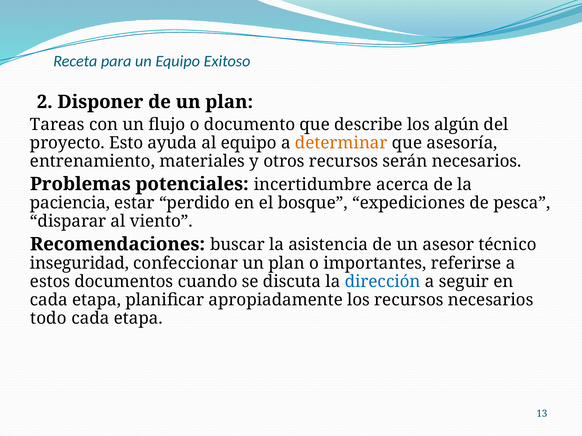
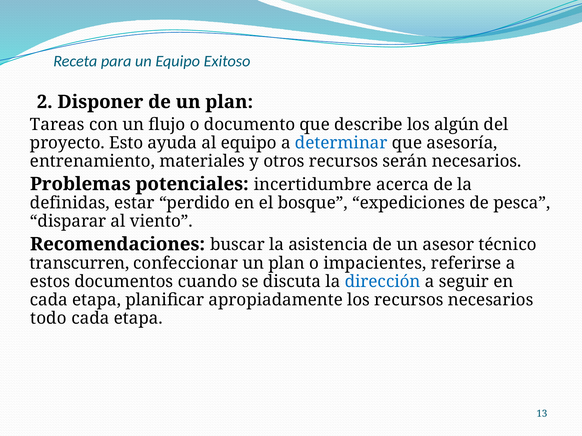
determinar colour: orange -> blue
paciencia: paciencia -> definidas
inseguridad: inseguridad -> transcurren
importantes: importantes -> impacientes
